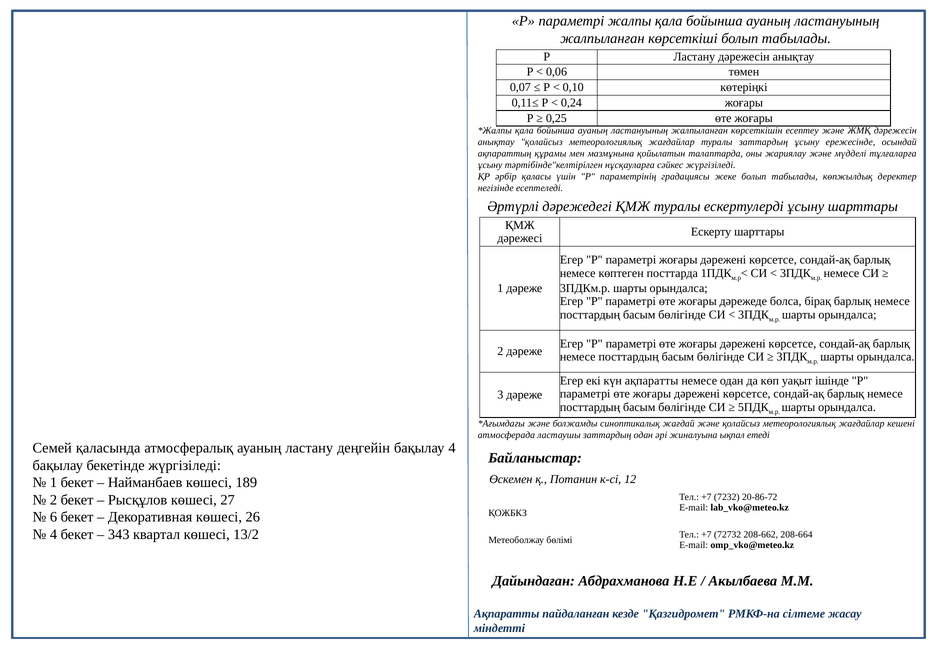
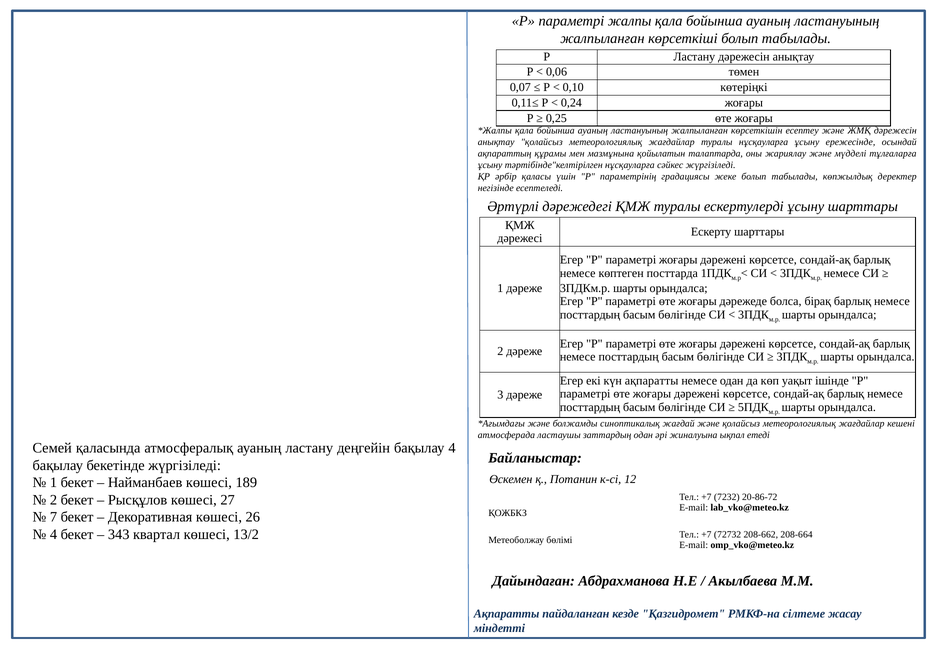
туралы заттардың: заттардың -> нұсқауларға
6: 6 -> 7
